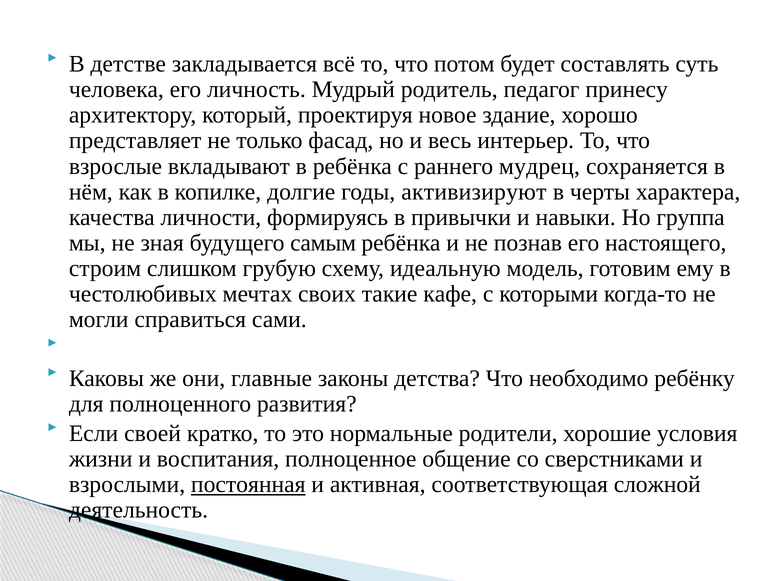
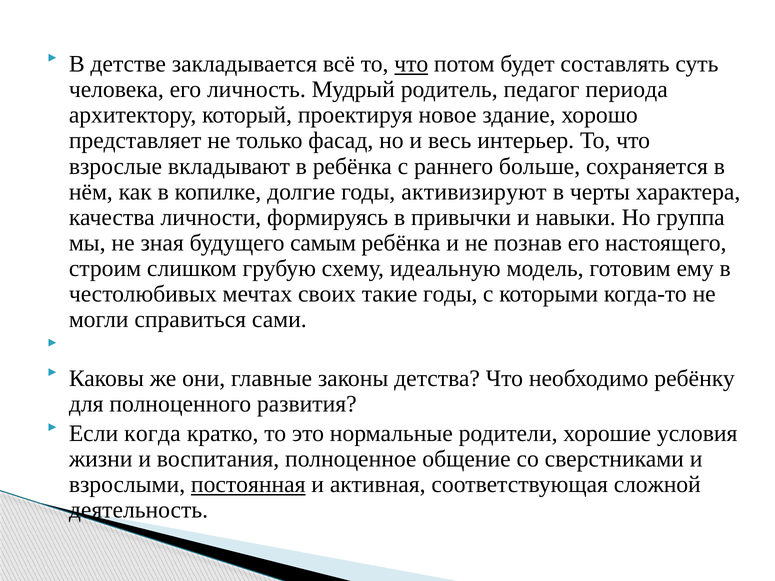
что at (411, 64) underline: none -> present
принесу: принесу -> периода
мудрец: мудрец -> больше
такие кафе: кафе -> годы
своей: своей -> когда
